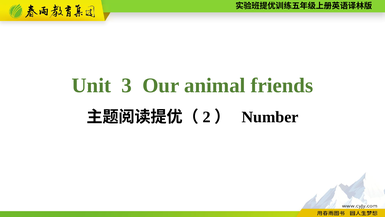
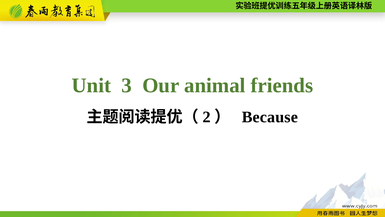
Number: Number -> Because
